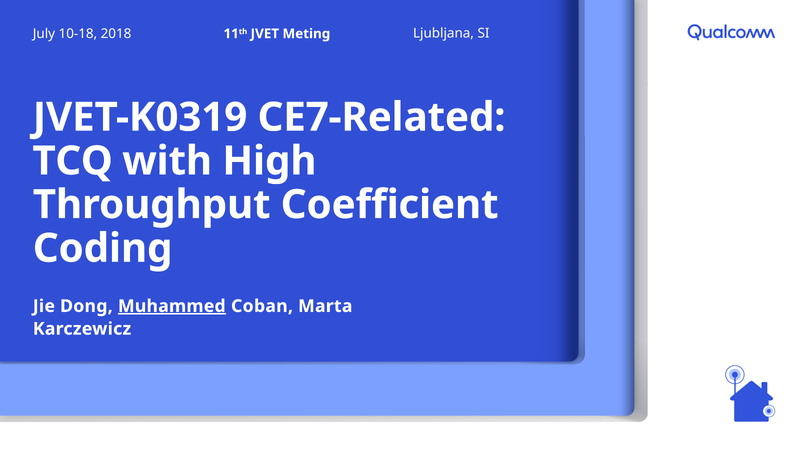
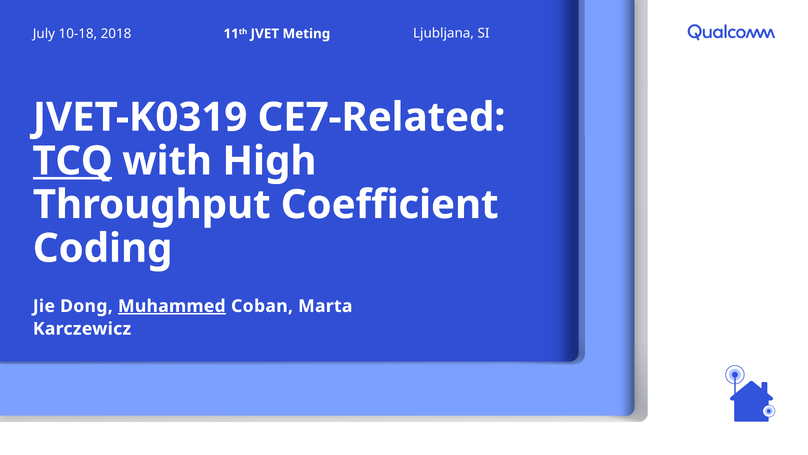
TCQ underline: none -> present
